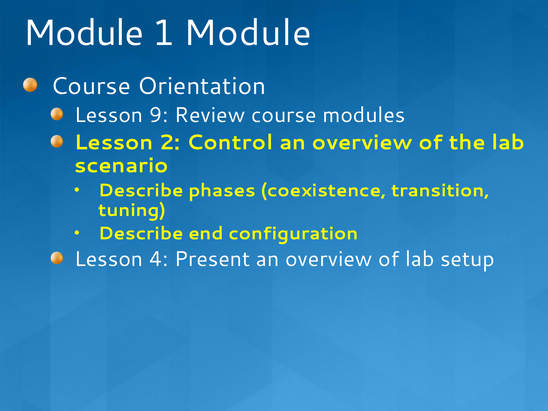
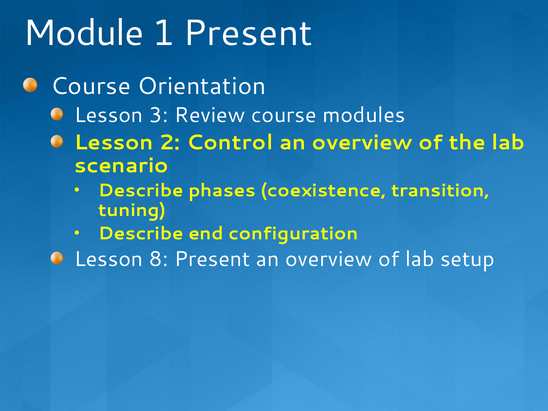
1 Module: Module -> Present
9: 9 -> 3
4: 4 -> 8
